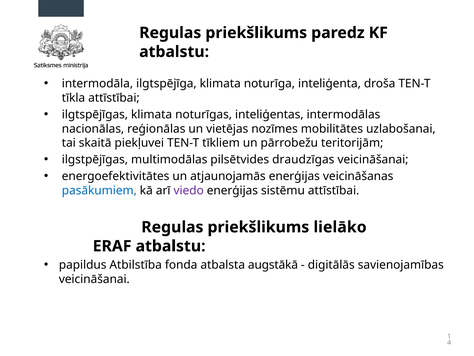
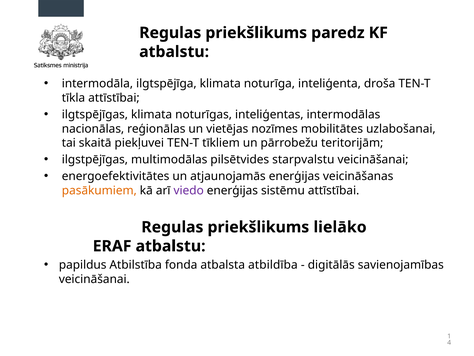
draudzīgas: draudzīgas -> starpvalstu
pasākumiem colour: blue -> orange
augstākā: augstākā -> atbildība
